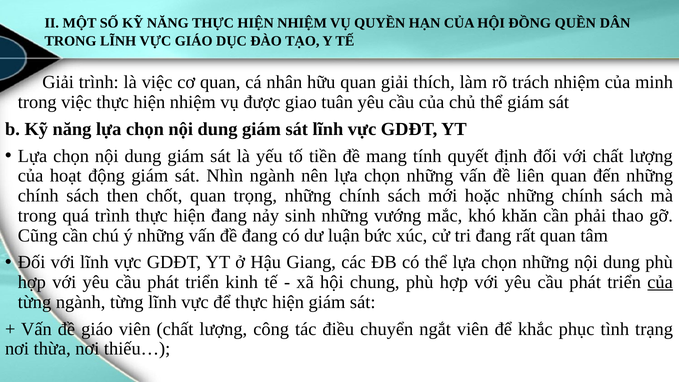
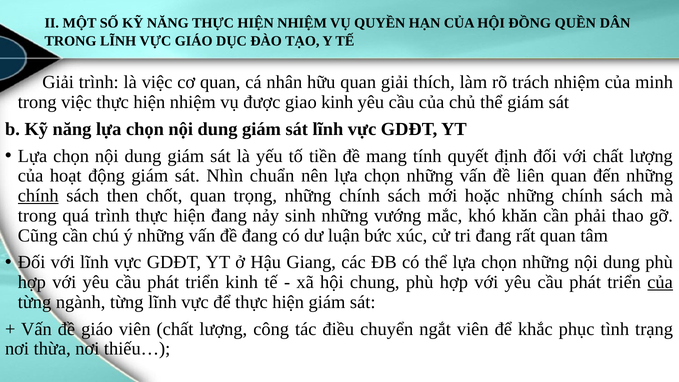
giao tuân: tuân -> kinh
Nhìn ngành: ngành -> chuẩn
chính at (38, 196) underline: none -> present
